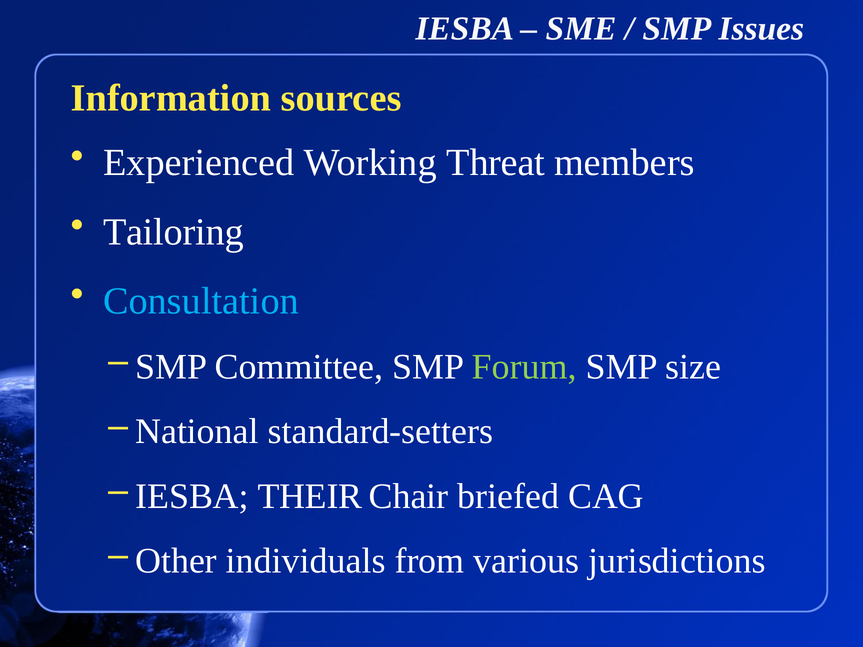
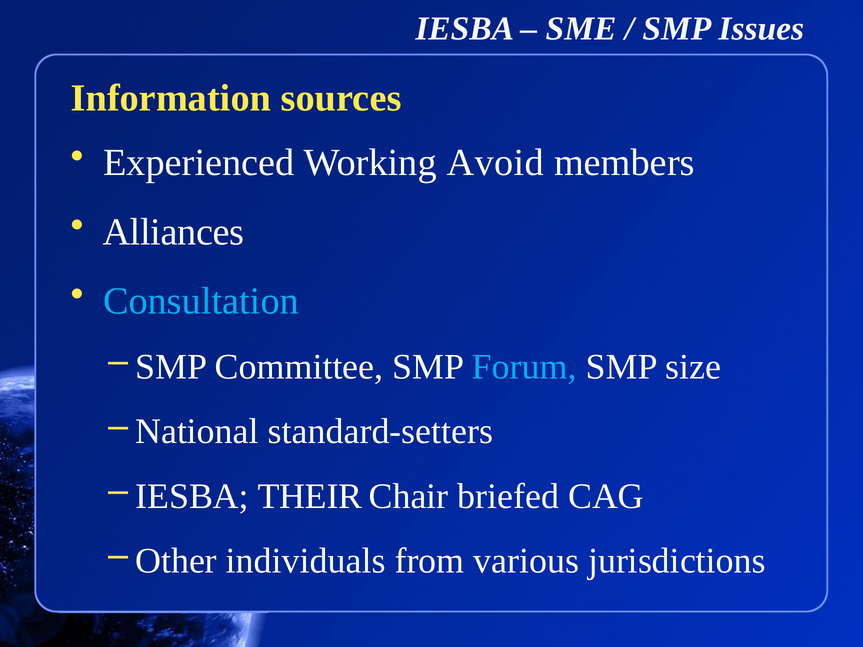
Threat: Threat -> Avoid
Tailoring: Tailoring -> Alliances
Forum colour: light green -> light blue
